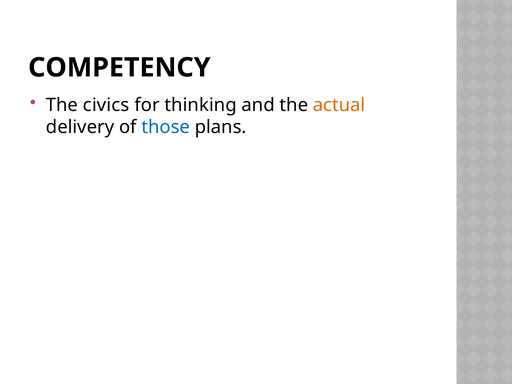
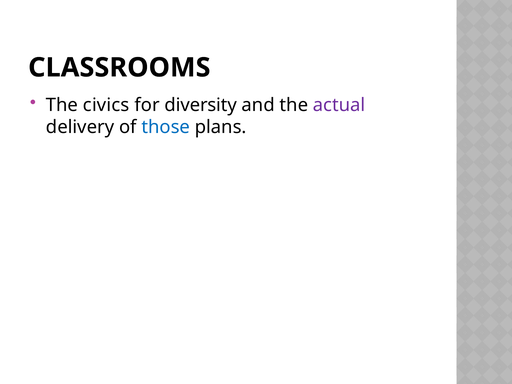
COMPETENCY: COMPETENCY -> CLASSROOMS
thinking: thinking -> diversity
actual colour: orange -> purple
